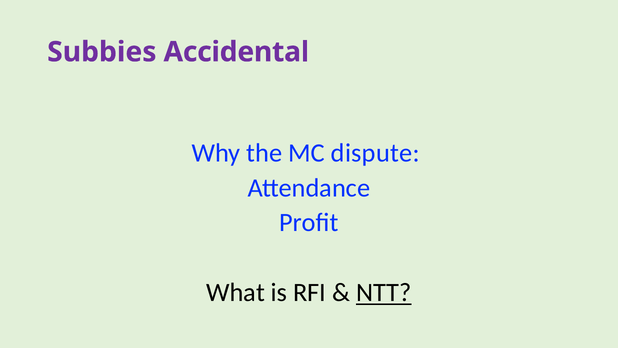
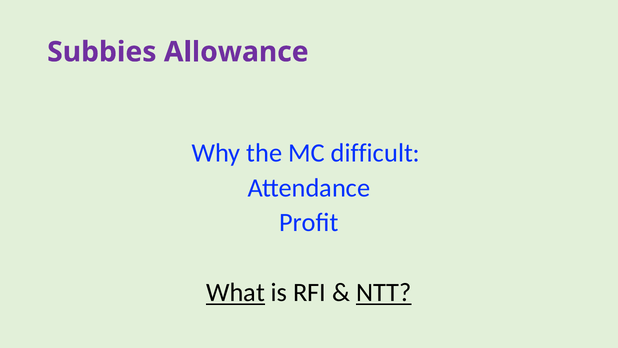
Accidental: Accidental -> Allowance
dispute: dispute -> difficult
What underline: none -> present
